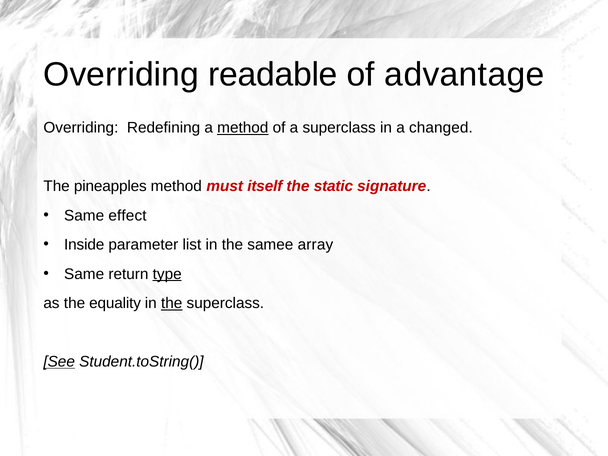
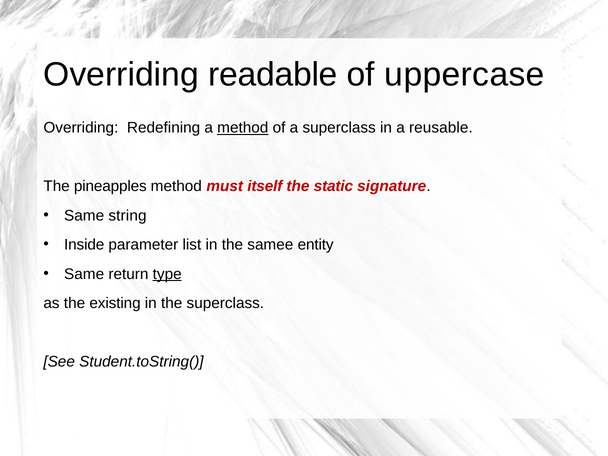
advantage: advantage -> uppercase
changed: changed -> reusable
effect: effect -> string
array: array -> entity
equality: equality -> existing
the at (172, 303) underline: present -> none
See underline: present -> none
